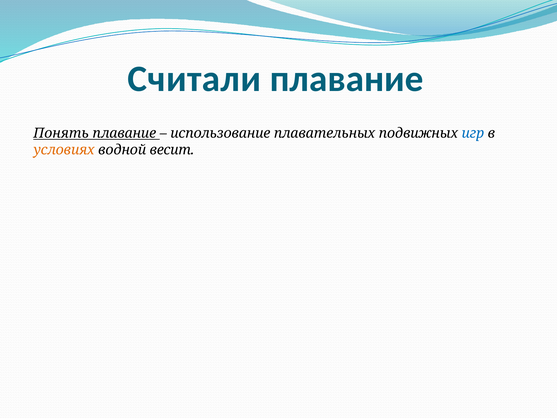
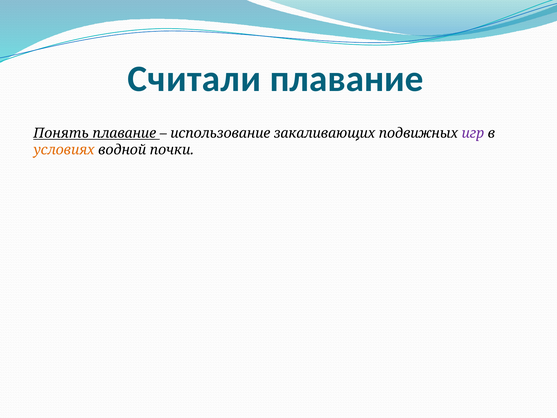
плавательных: плавательных -> закаливающих
игр colour: blue -> purple
весит: весит -> почки
